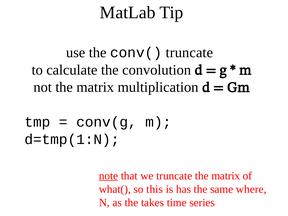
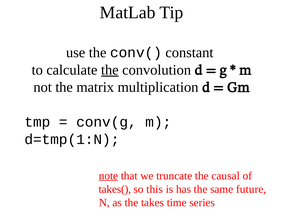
conv( truncate: truncate -> constant
the at (110, 70) underline: none -> present
truncate the matrix: matrix -> causal
what(: what( -> takes(
where: where -> future
